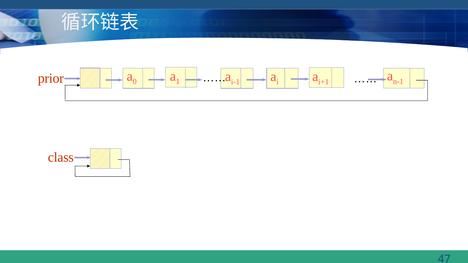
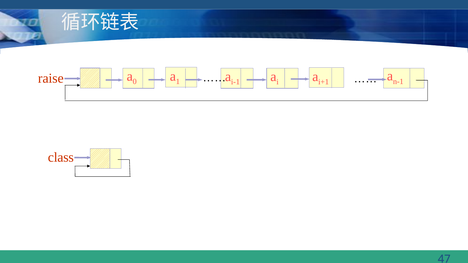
prior: prior -> raise
